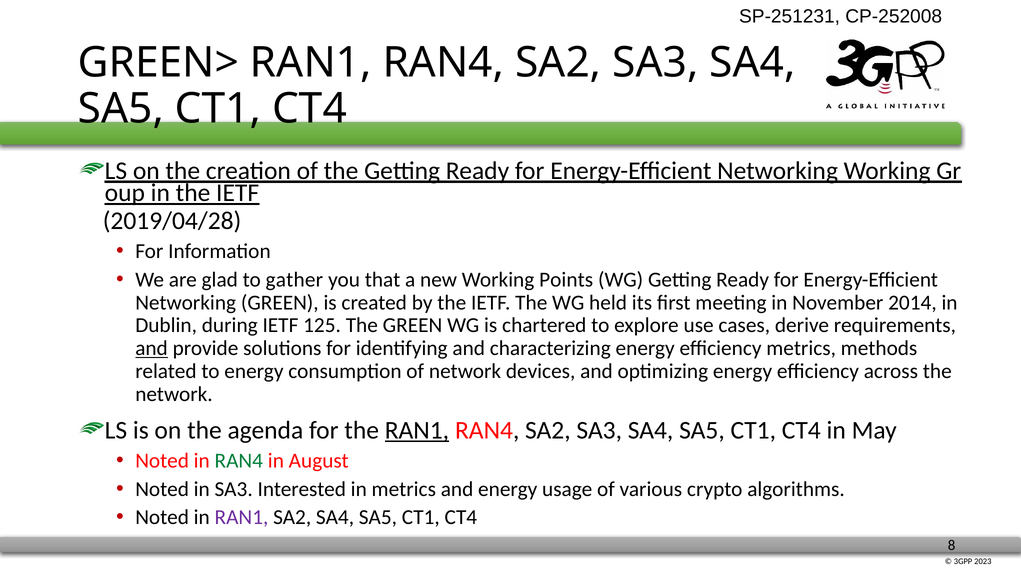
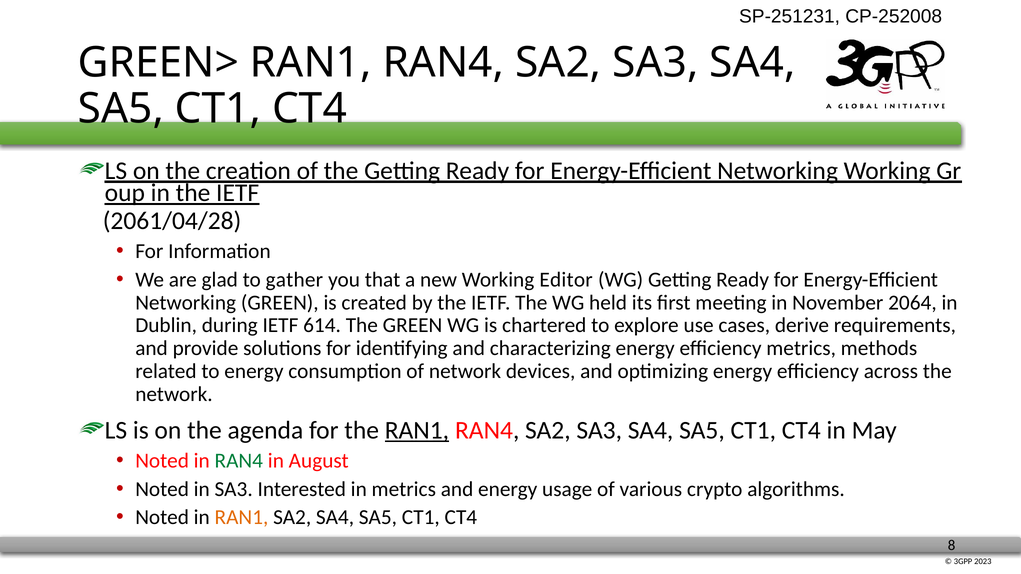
2019/04/28: 2019/04/28 -> 2061/04/28
Points: Points -> Editor
2014: 2014 -> 2064
125: 125 -> 614
and at (152, 349) underline: present -> none
RAN1 at (241, 518) colour: purple -> orange
